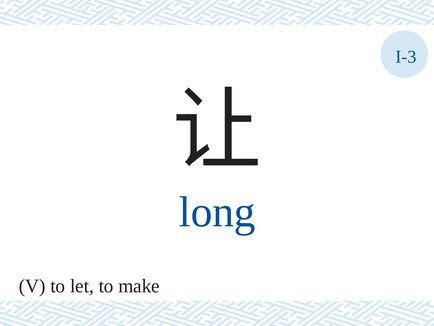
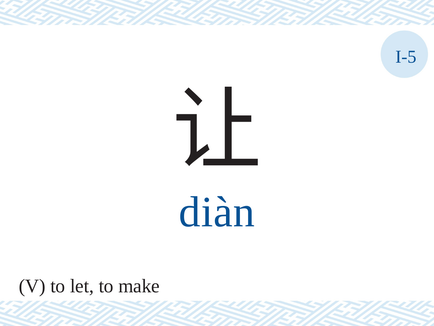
I-3: I-3 -> I-5
long: long -> diàn
